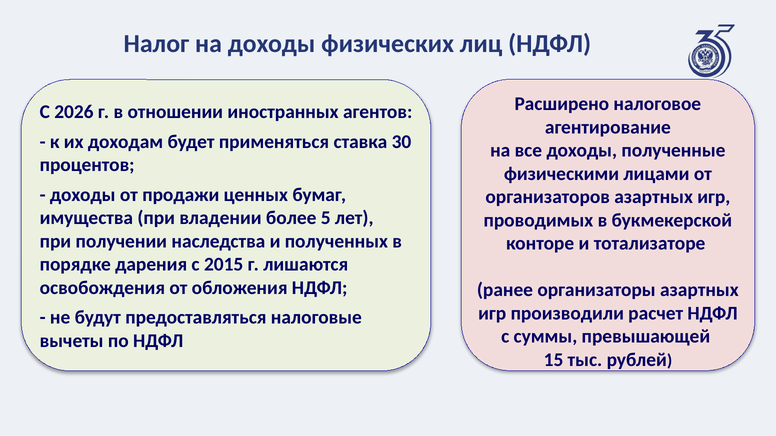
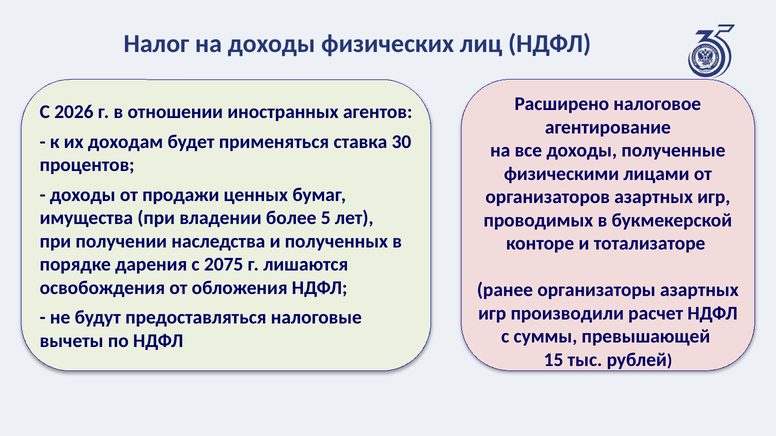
2015: 2015 -> 2075
